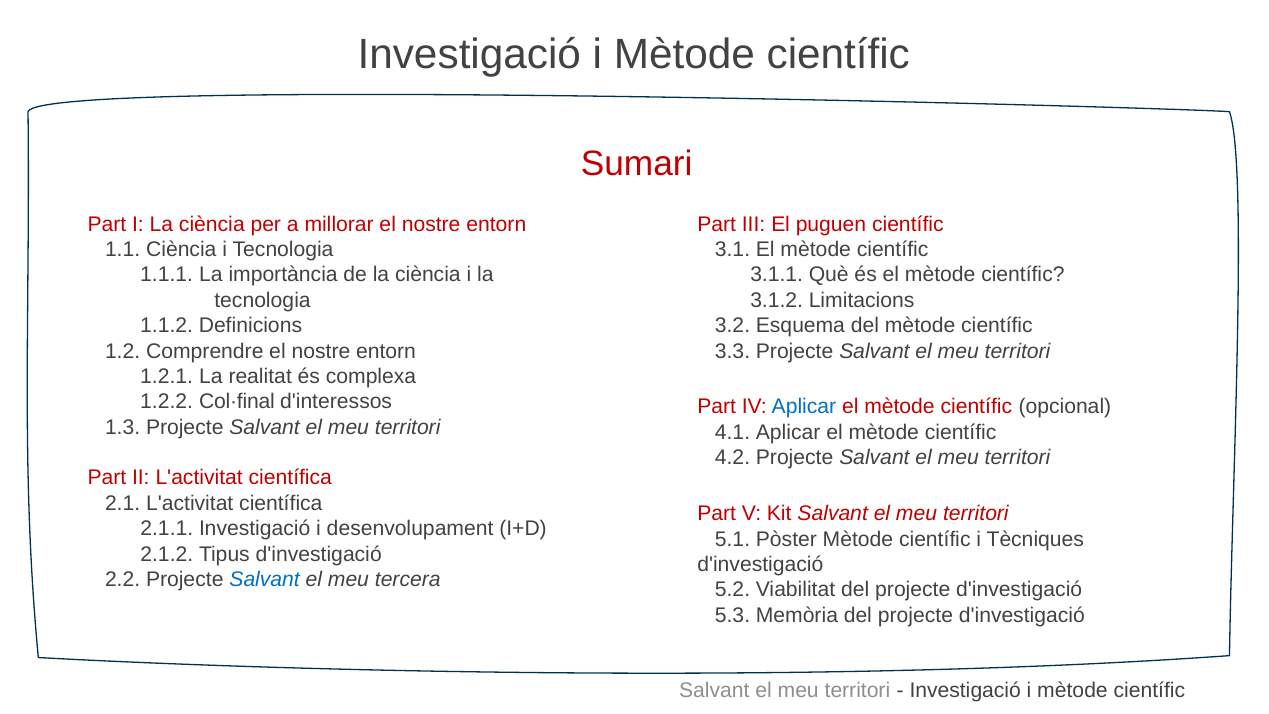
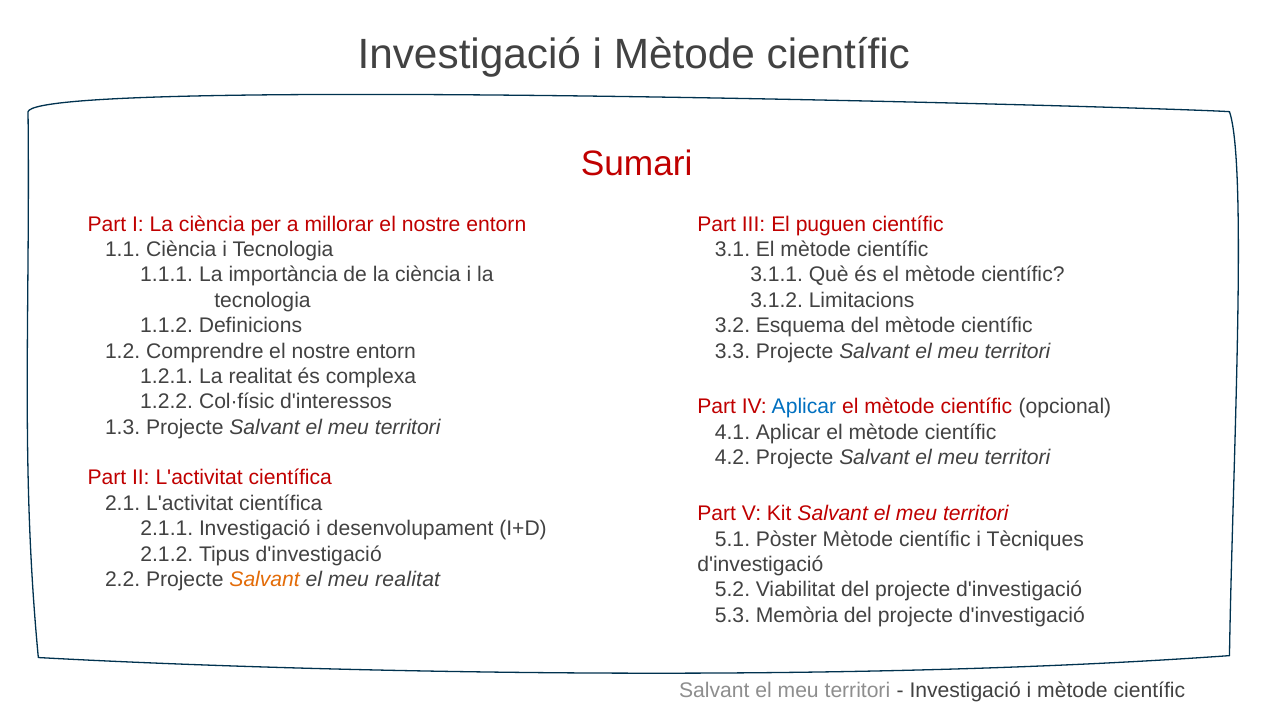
Col·final: Col·final -> Col·físic
Salvant at (265, 579) colour: blue -> orange
meu tercera: tercera -> realitat
